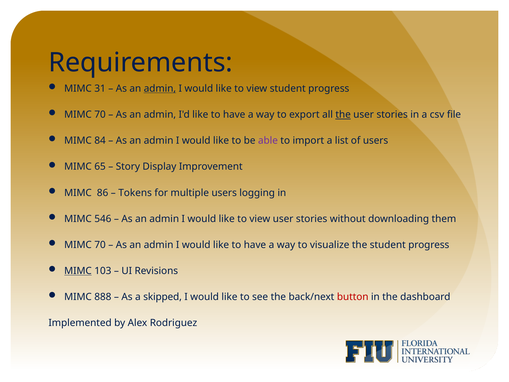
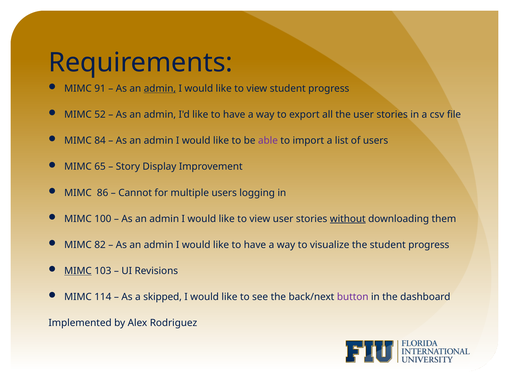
31: 31 -> 91
70 at (100, 115): 70 -> 52
the at (343, 115) underline: present -> none
Tokens: Tokens -> Cannot
546: 546 -> 100
without underline: none -> present
70 at (100, 245): 70 -> 82
888: 888 -> 114
button colour: red -> purple
